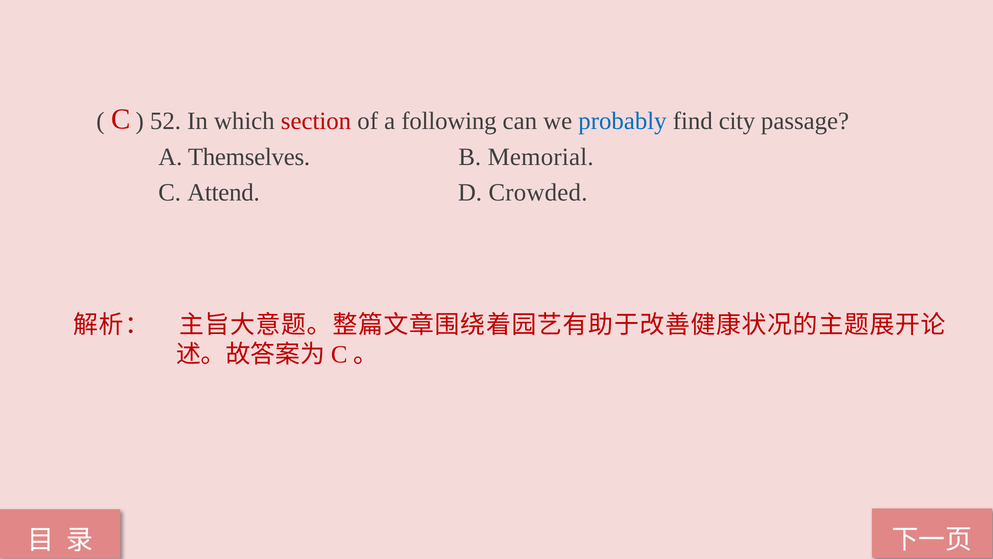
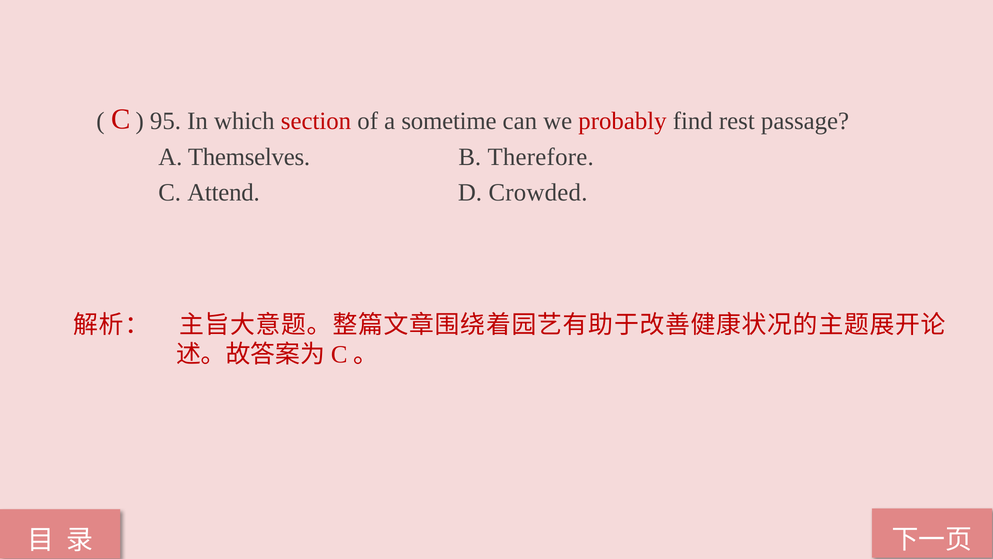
52: 52 -> 95
following: following -> sometime
probably colour: blue -> red
city: city -> rest
Memorial: Memorial -> Therefore
